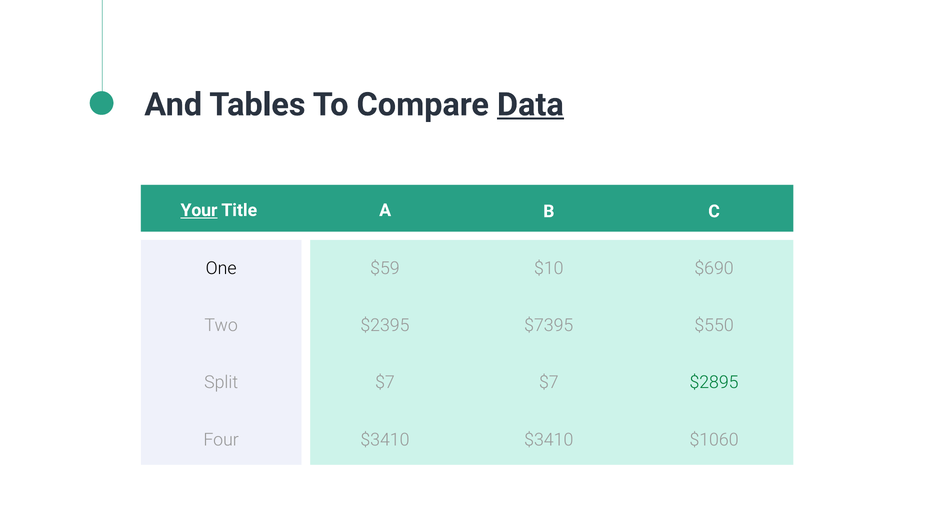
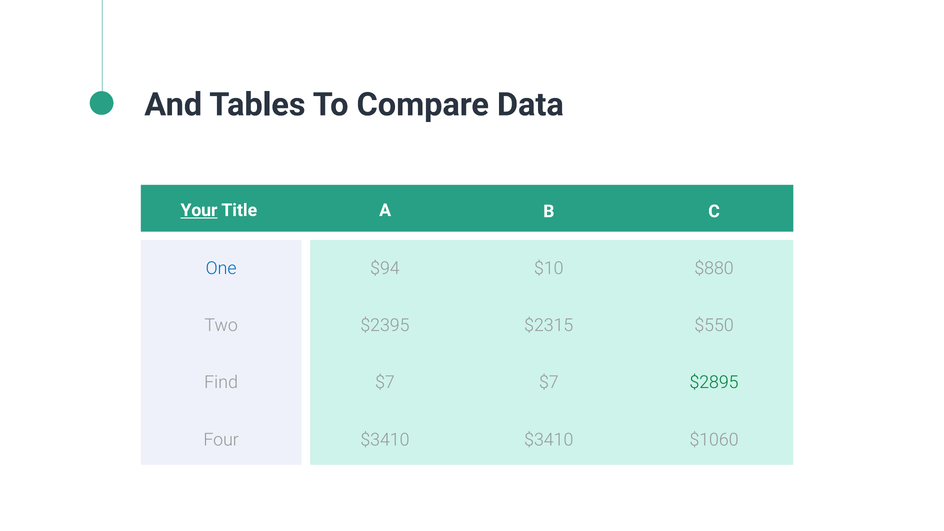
Data underline: present -> none
One colour: black -> blue
$59: $59 -> $94
$690: $690 -> $880
$7395: $7395 -> $2315
Split: Split -> Find
